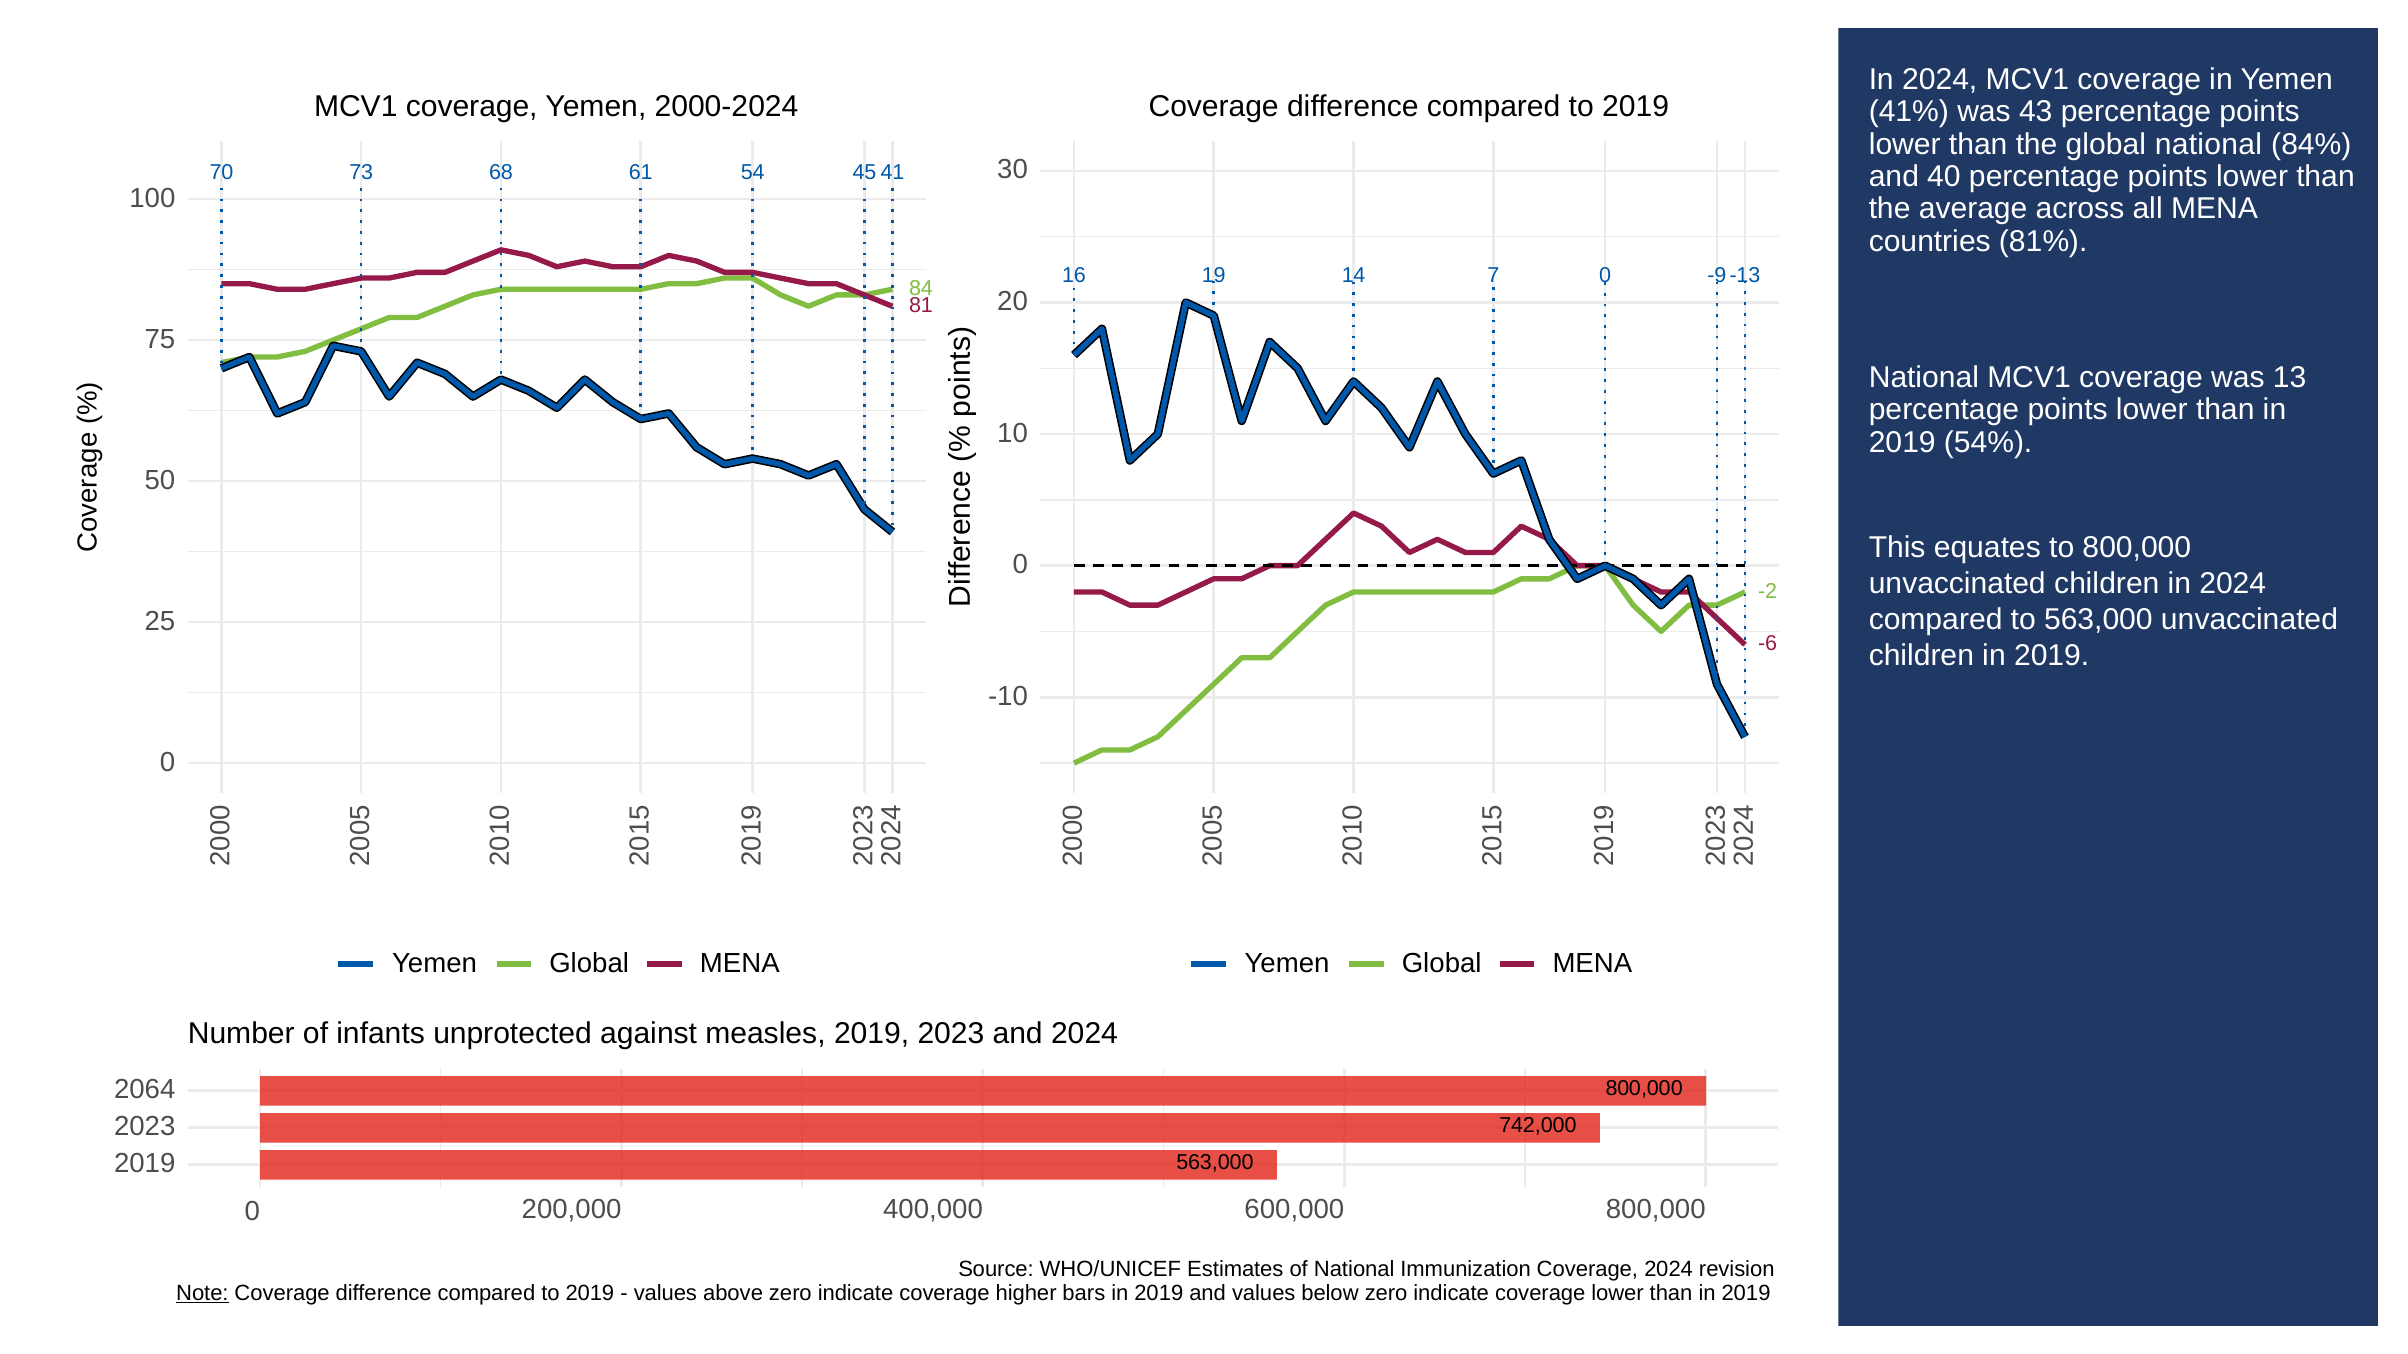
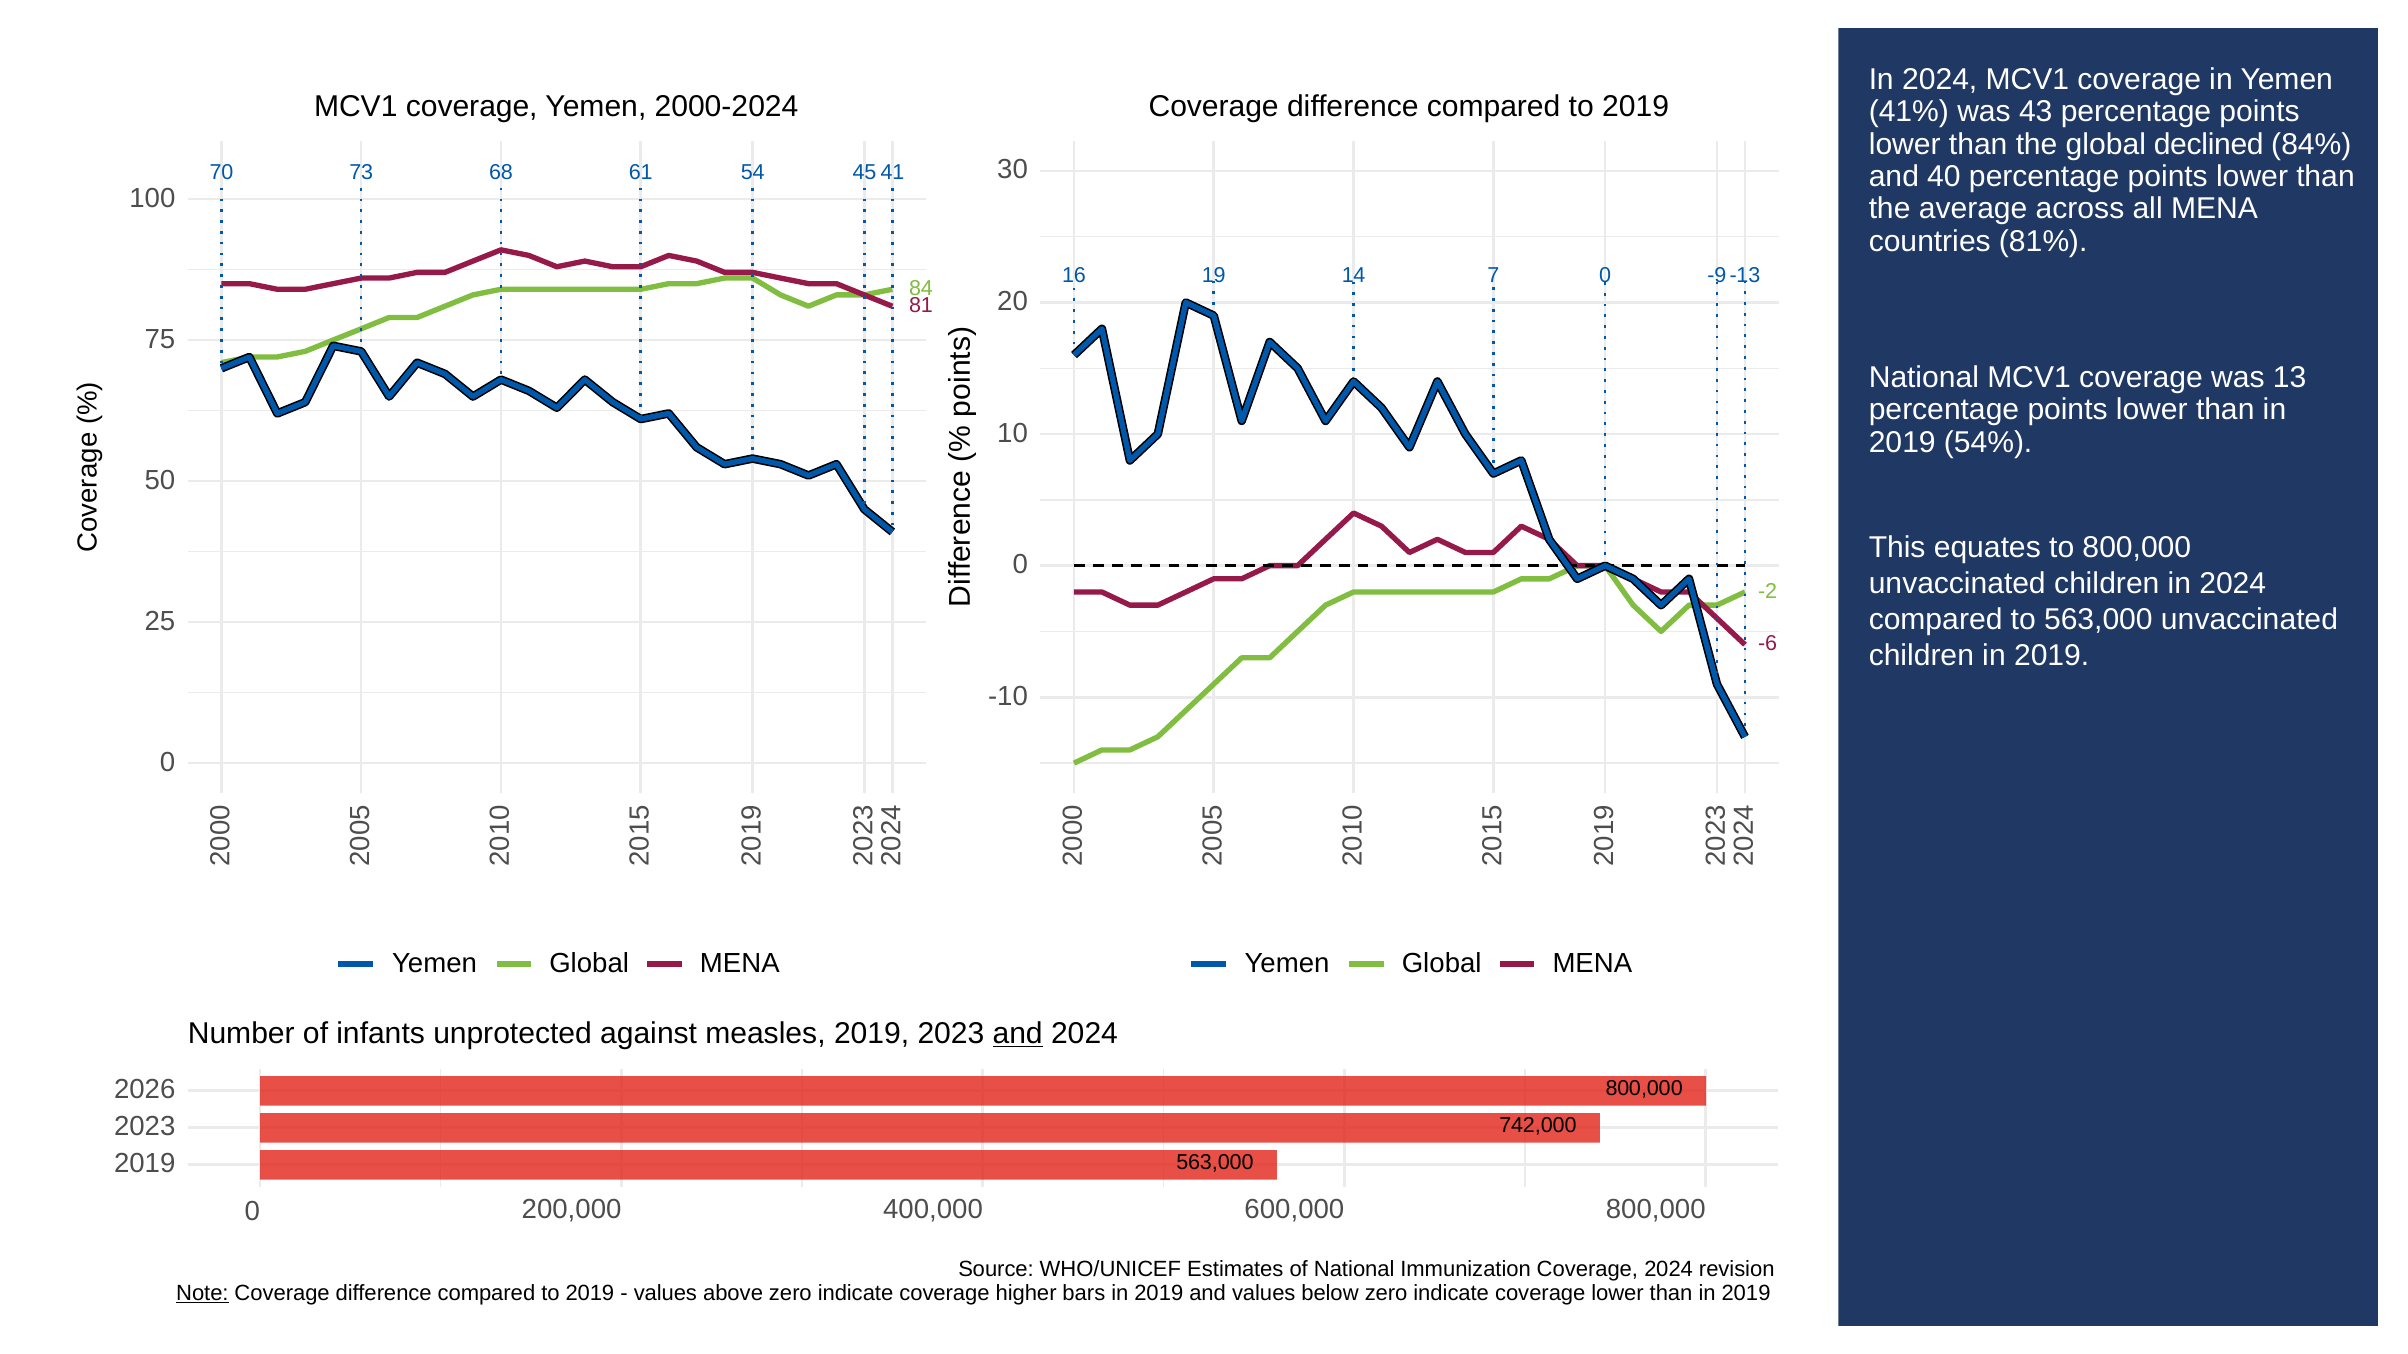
global national: national -> declined
and at (1018, 1034) underline: none -> present
2064: 2064 -> 2026
